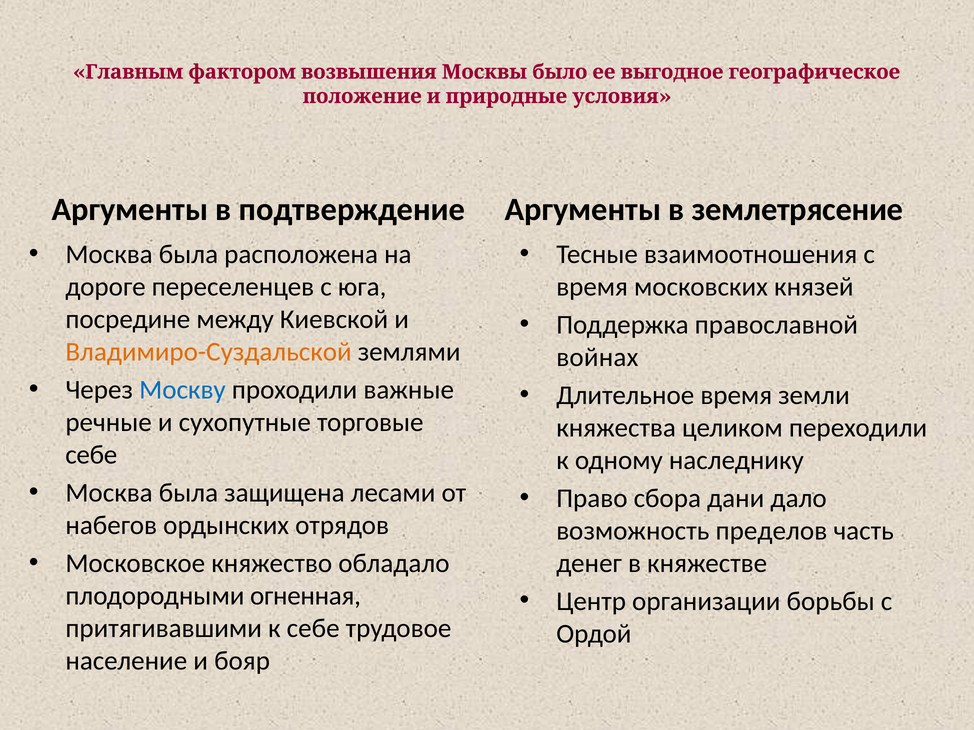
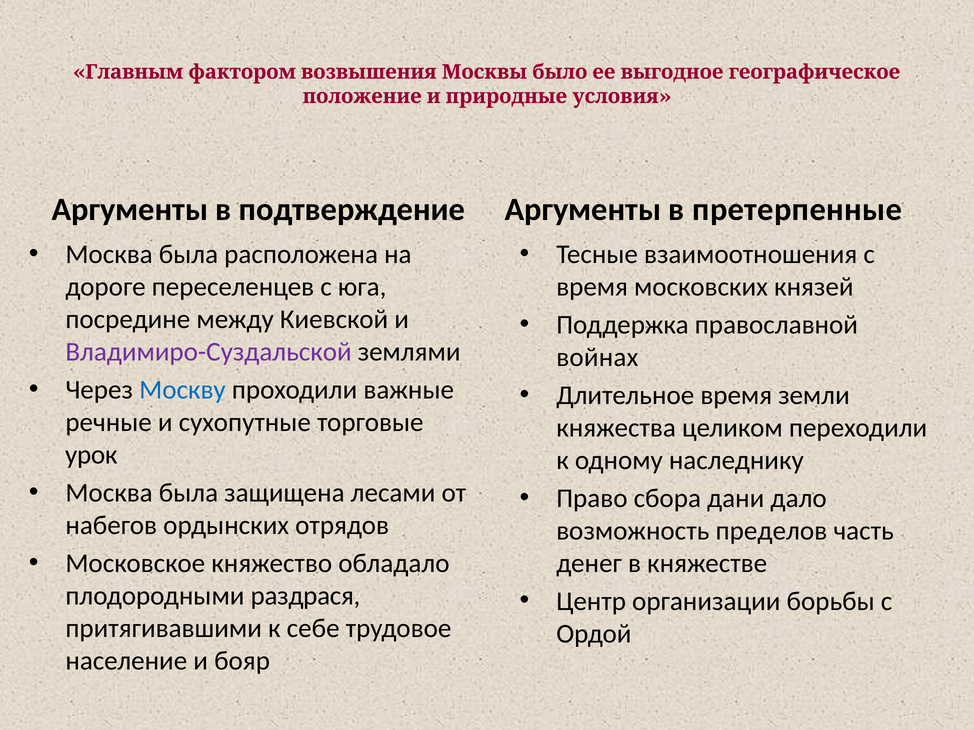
землетрясение: землетрясение -> претерпенные
Владимиро-Суздальской colour: orange -> purple
себе at (91, 455): себе -> урок
огненная: огненная -> раздрася
